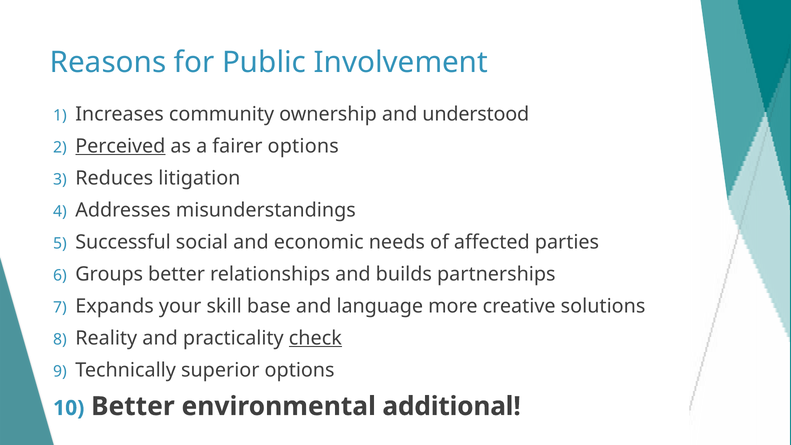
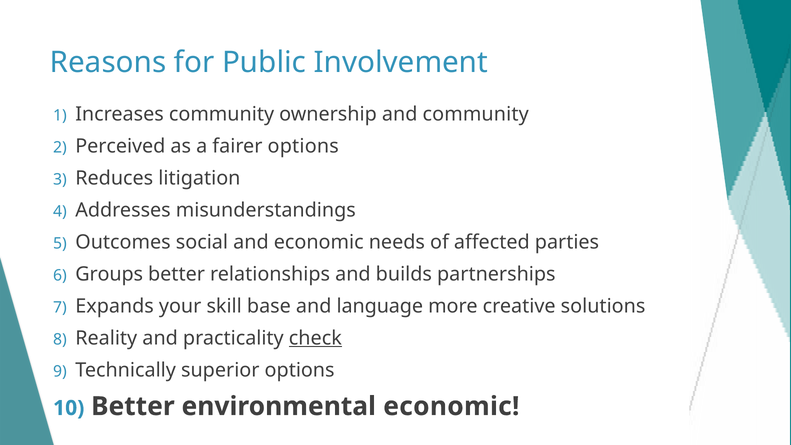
and understood: understood -> community
Perceived underline: present -> none
Successful: Successful -> Outcomes
environmental additional: additional -> economic
